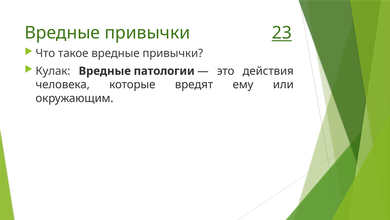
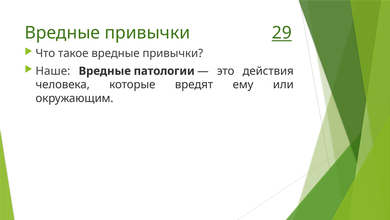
23: 23 -> 29
Кулак: Кулак -> Наше
